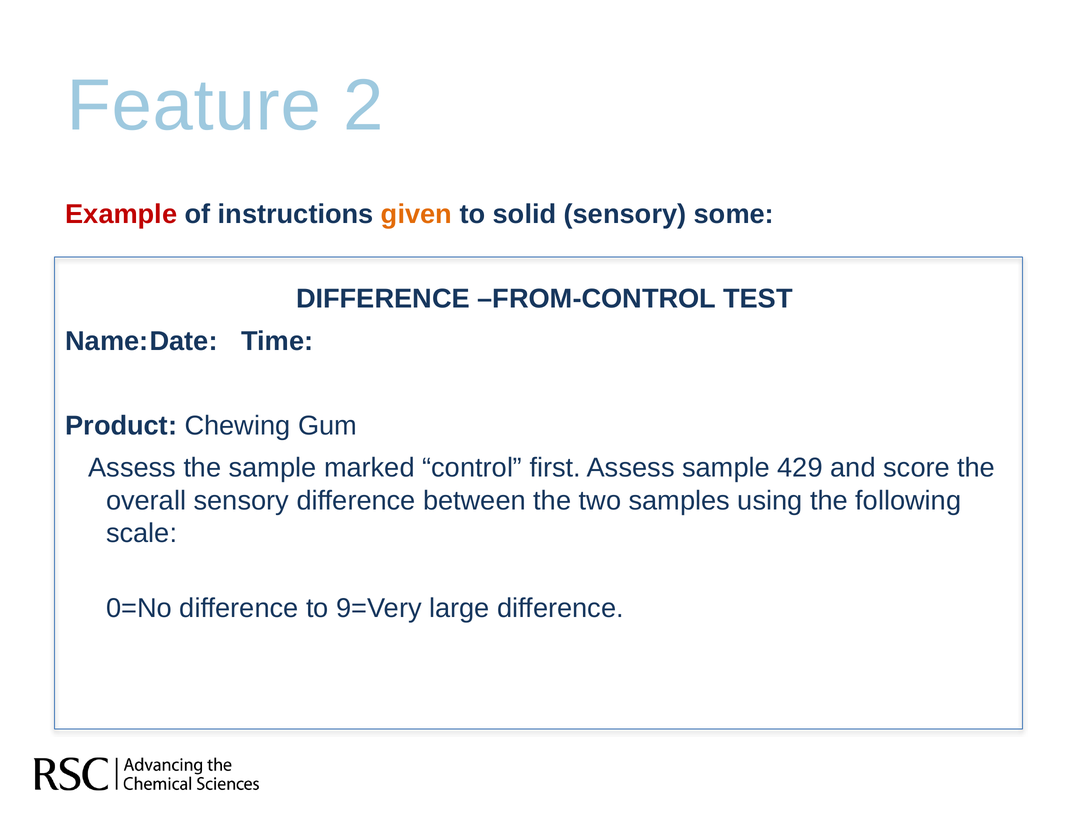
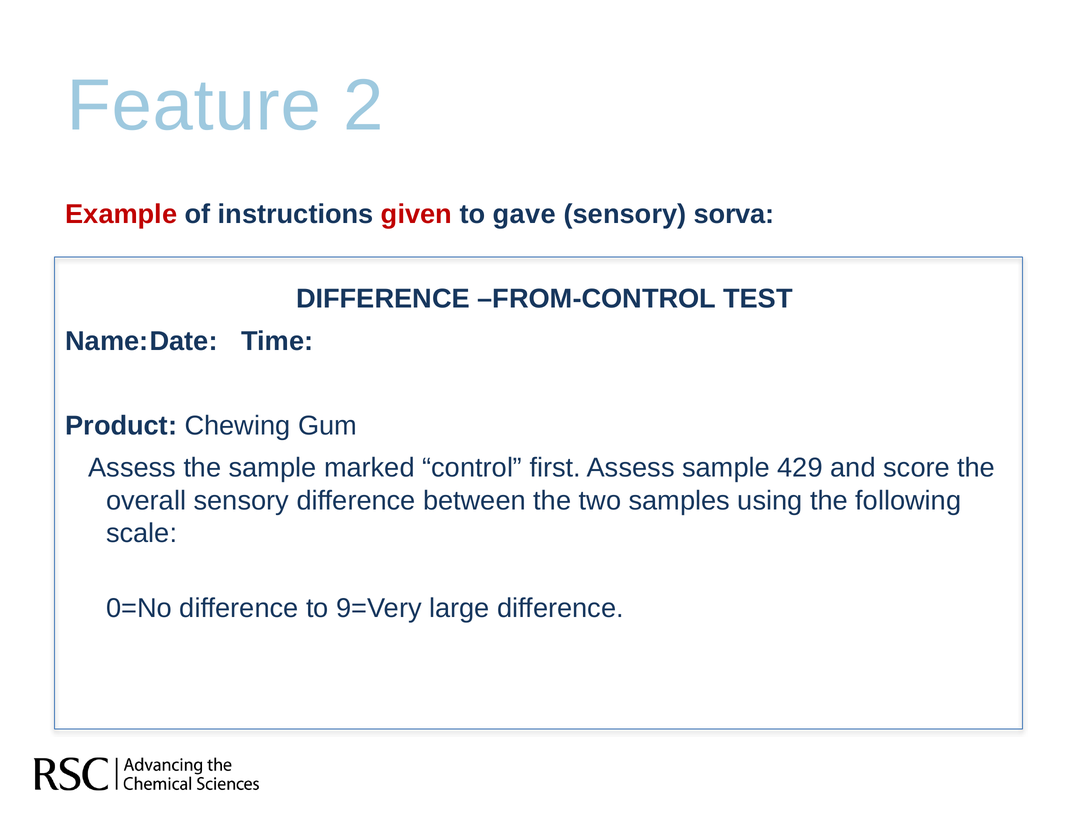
given colour: orange -> red
solid: solid -> gave
some: some -> sorva
